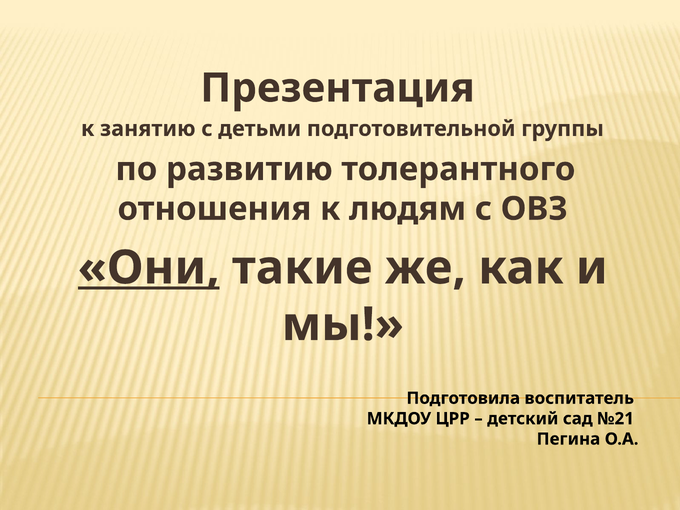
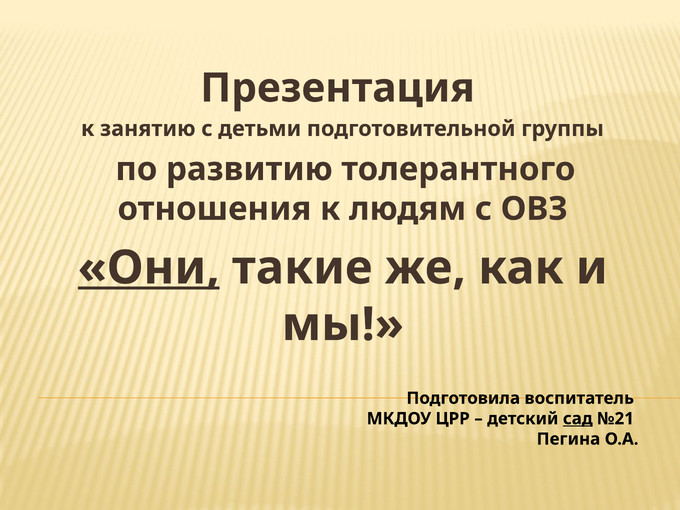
сад underline: none -> present
